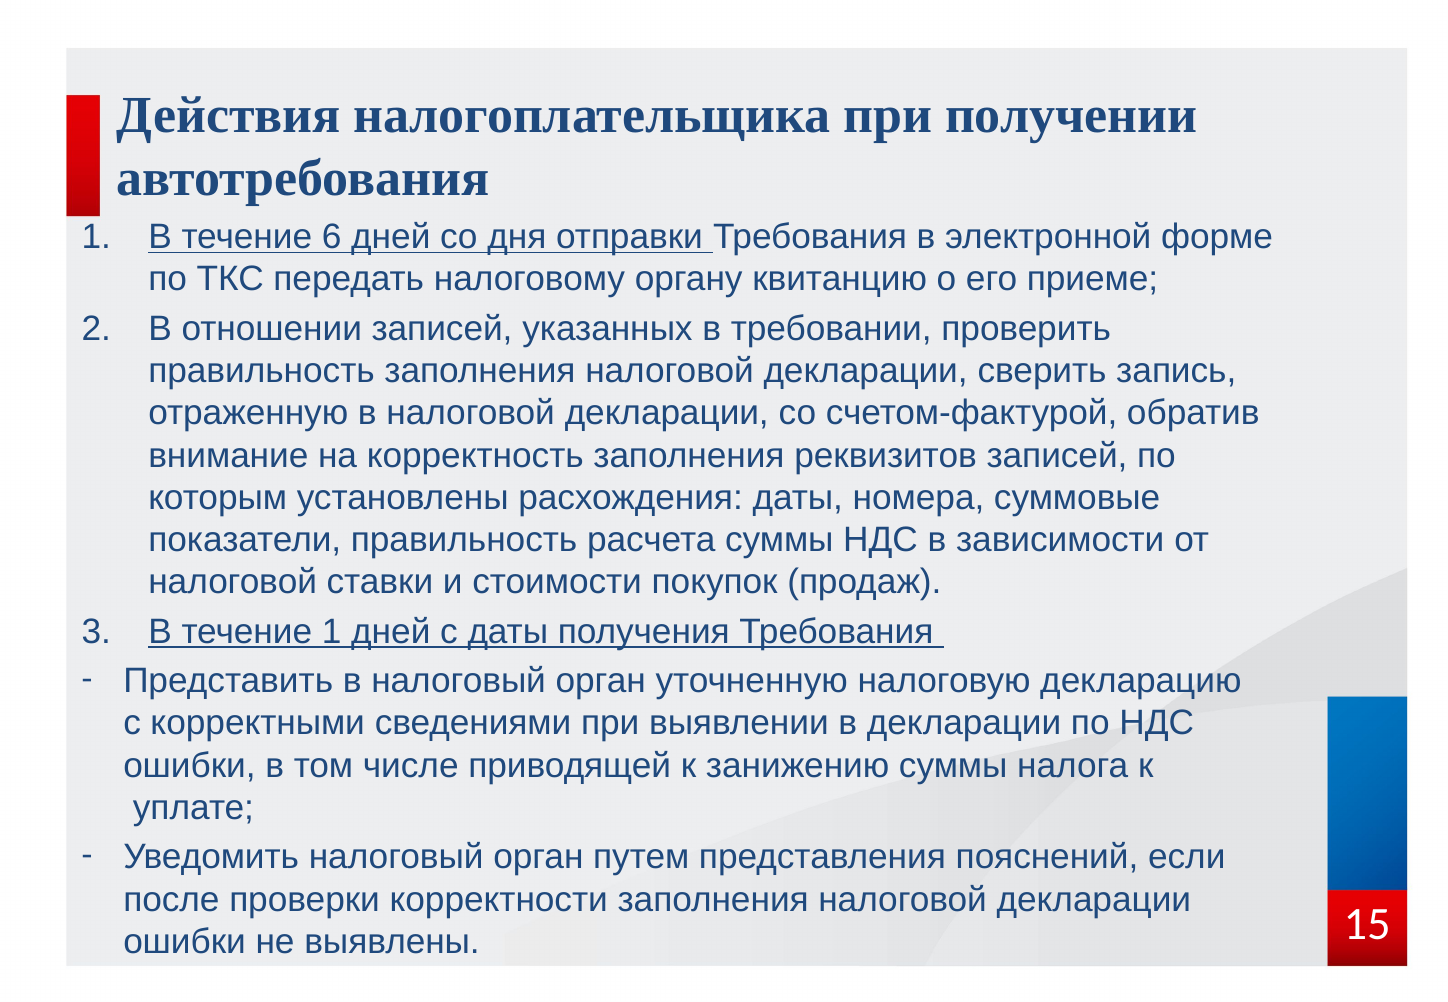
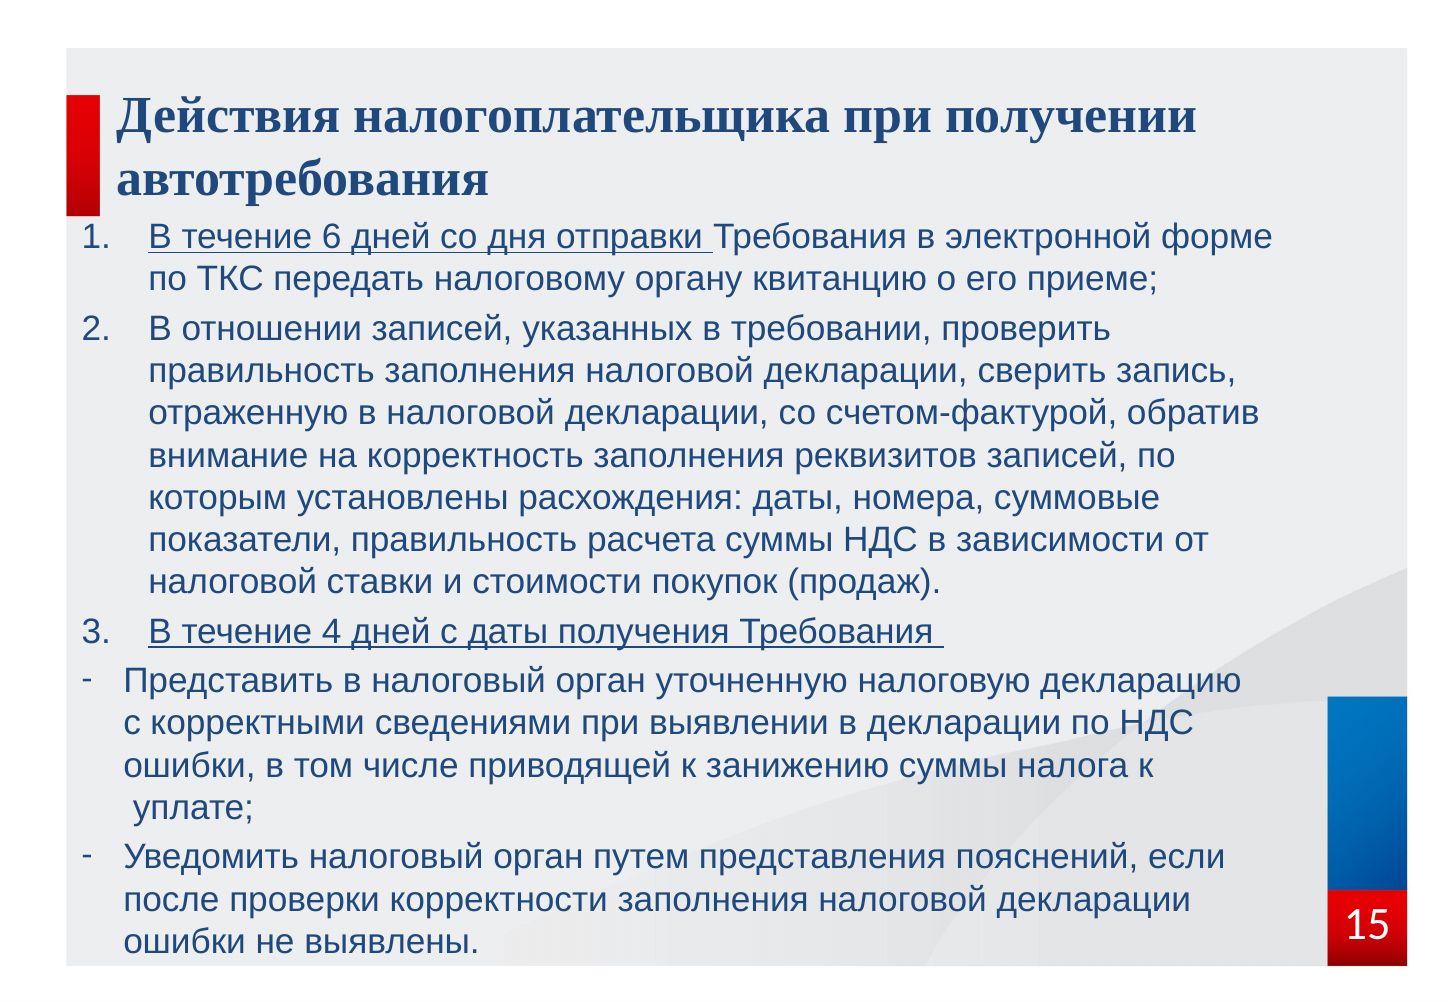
течение 1: 1 -> 4
